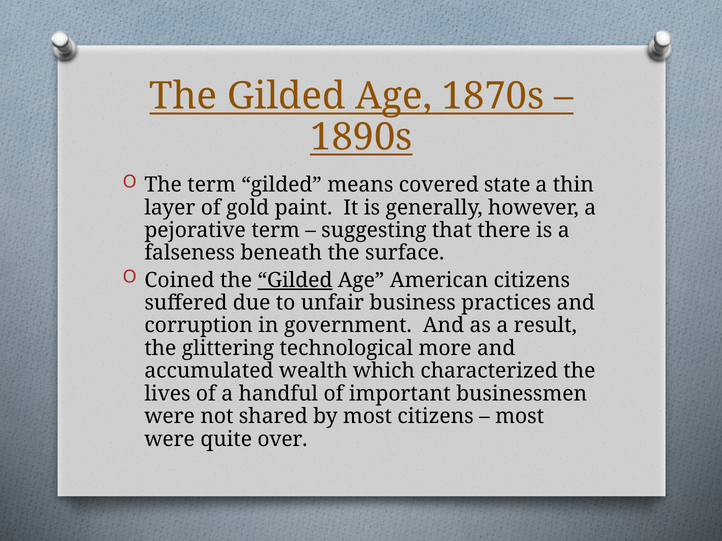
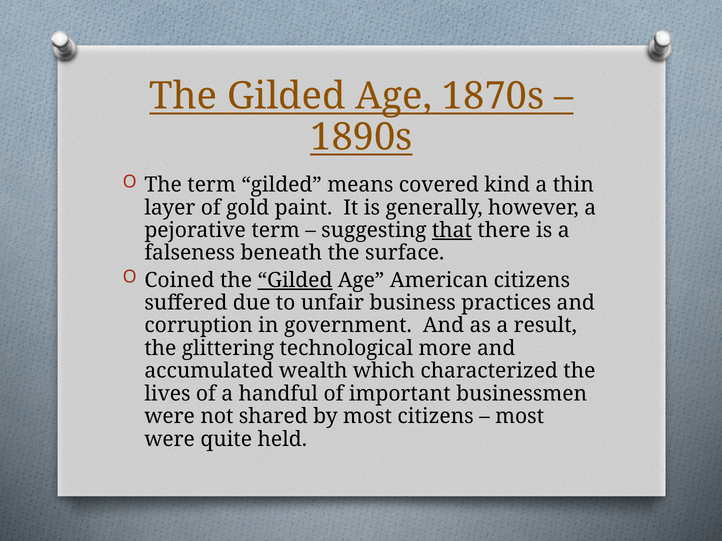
state: state -> kind
that underline: none -> present
over: over -> held
